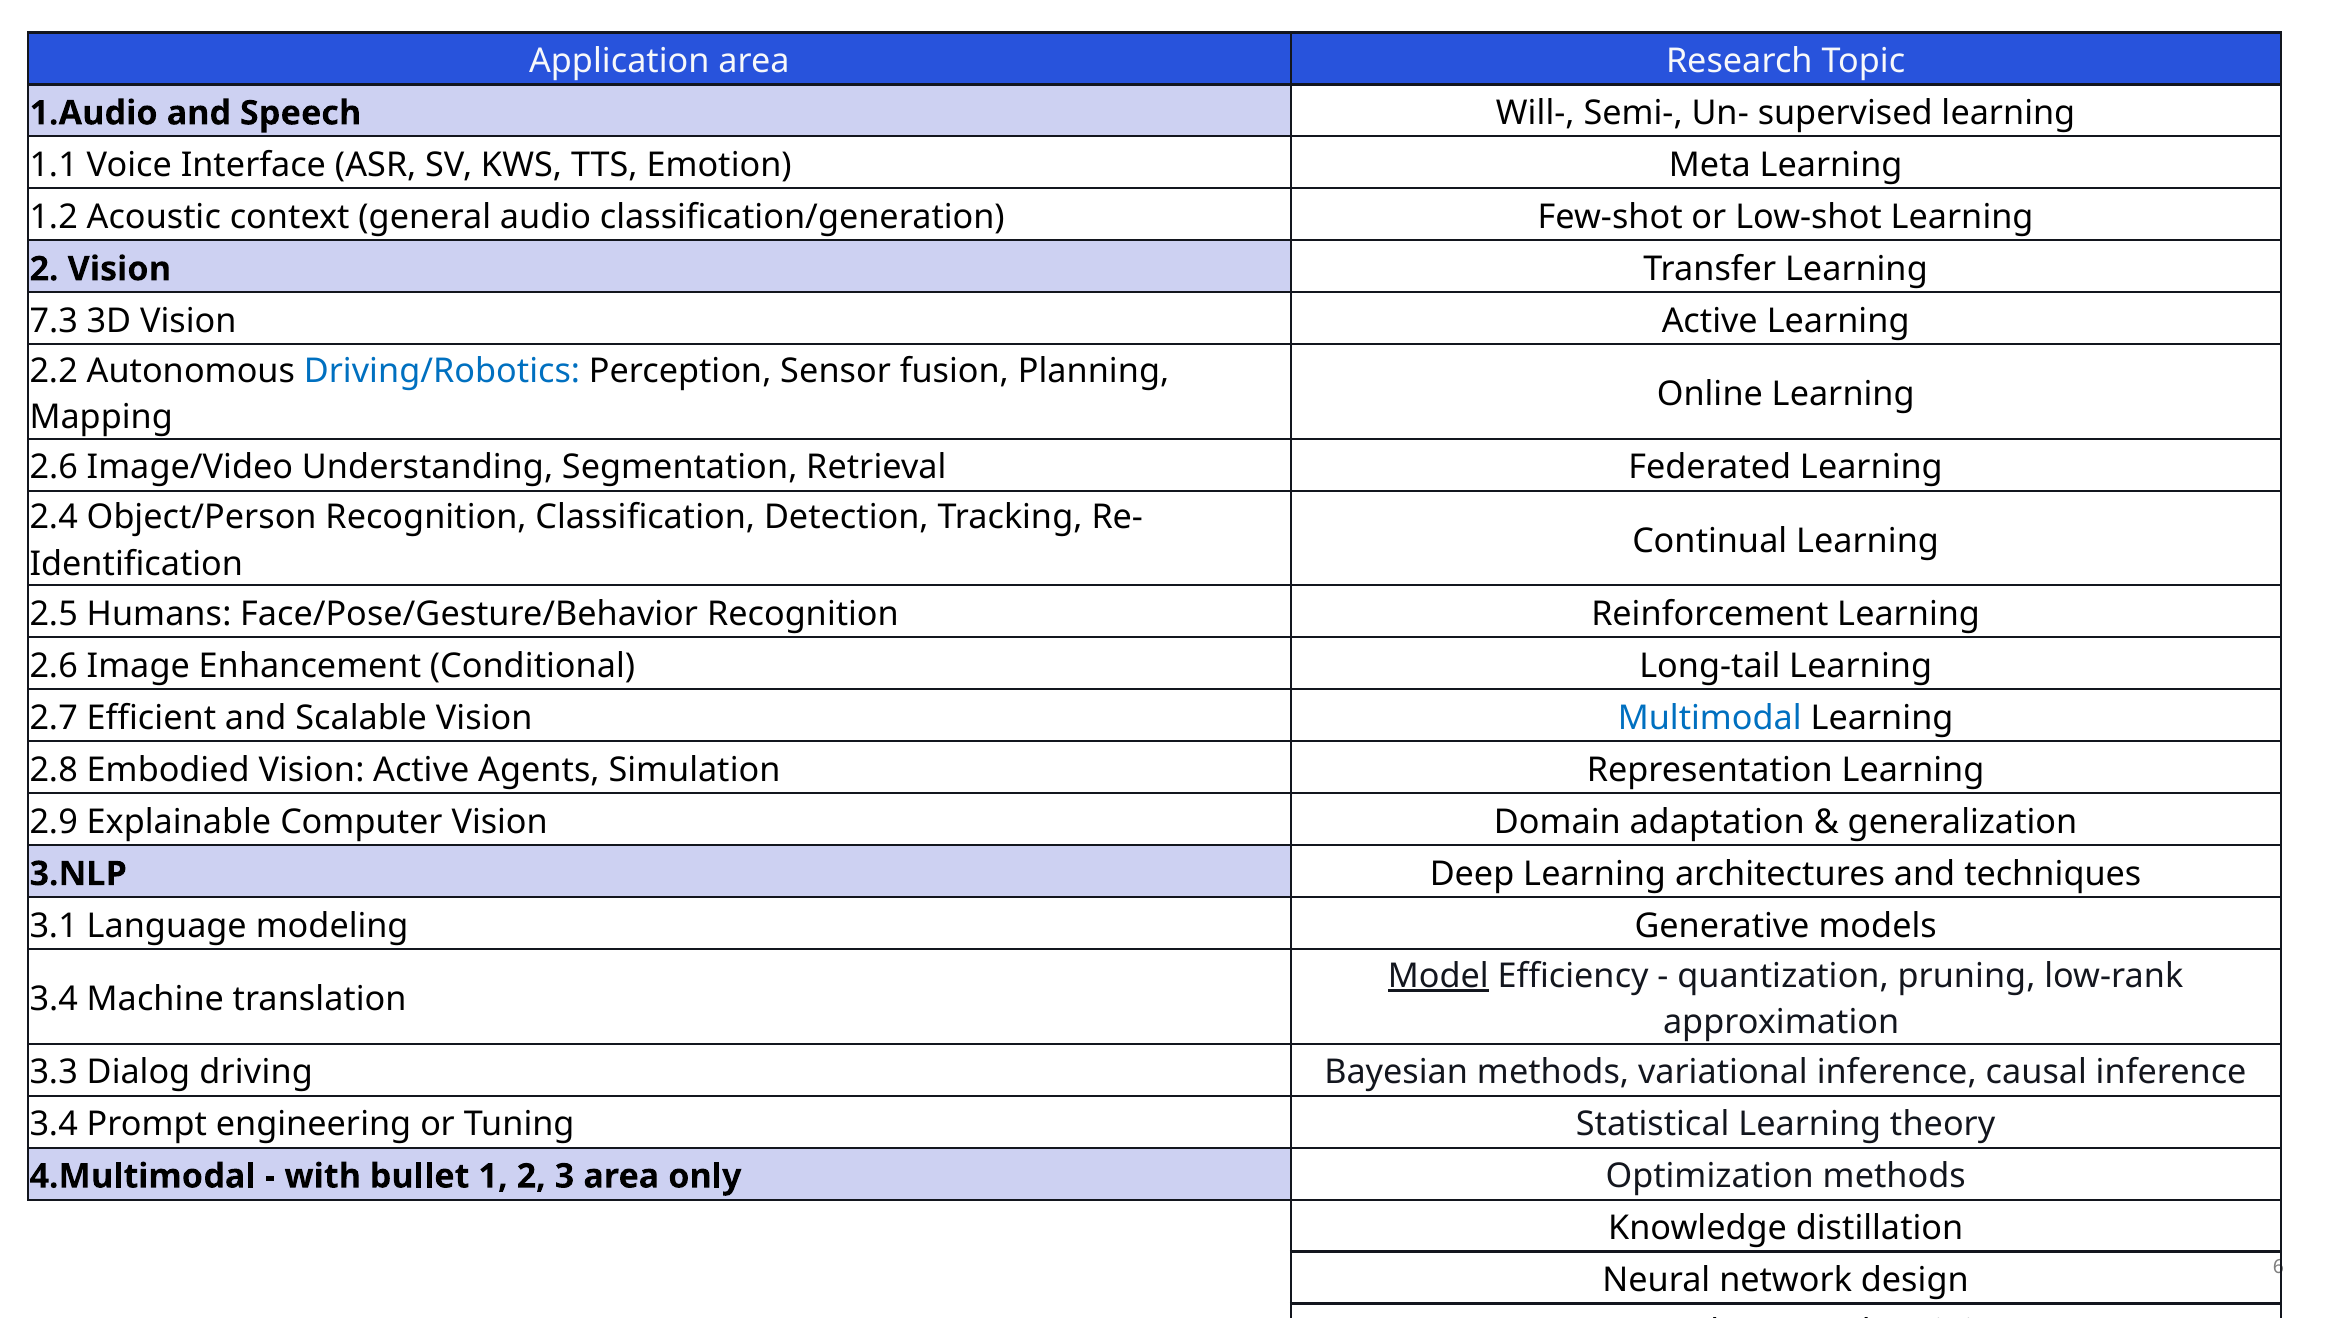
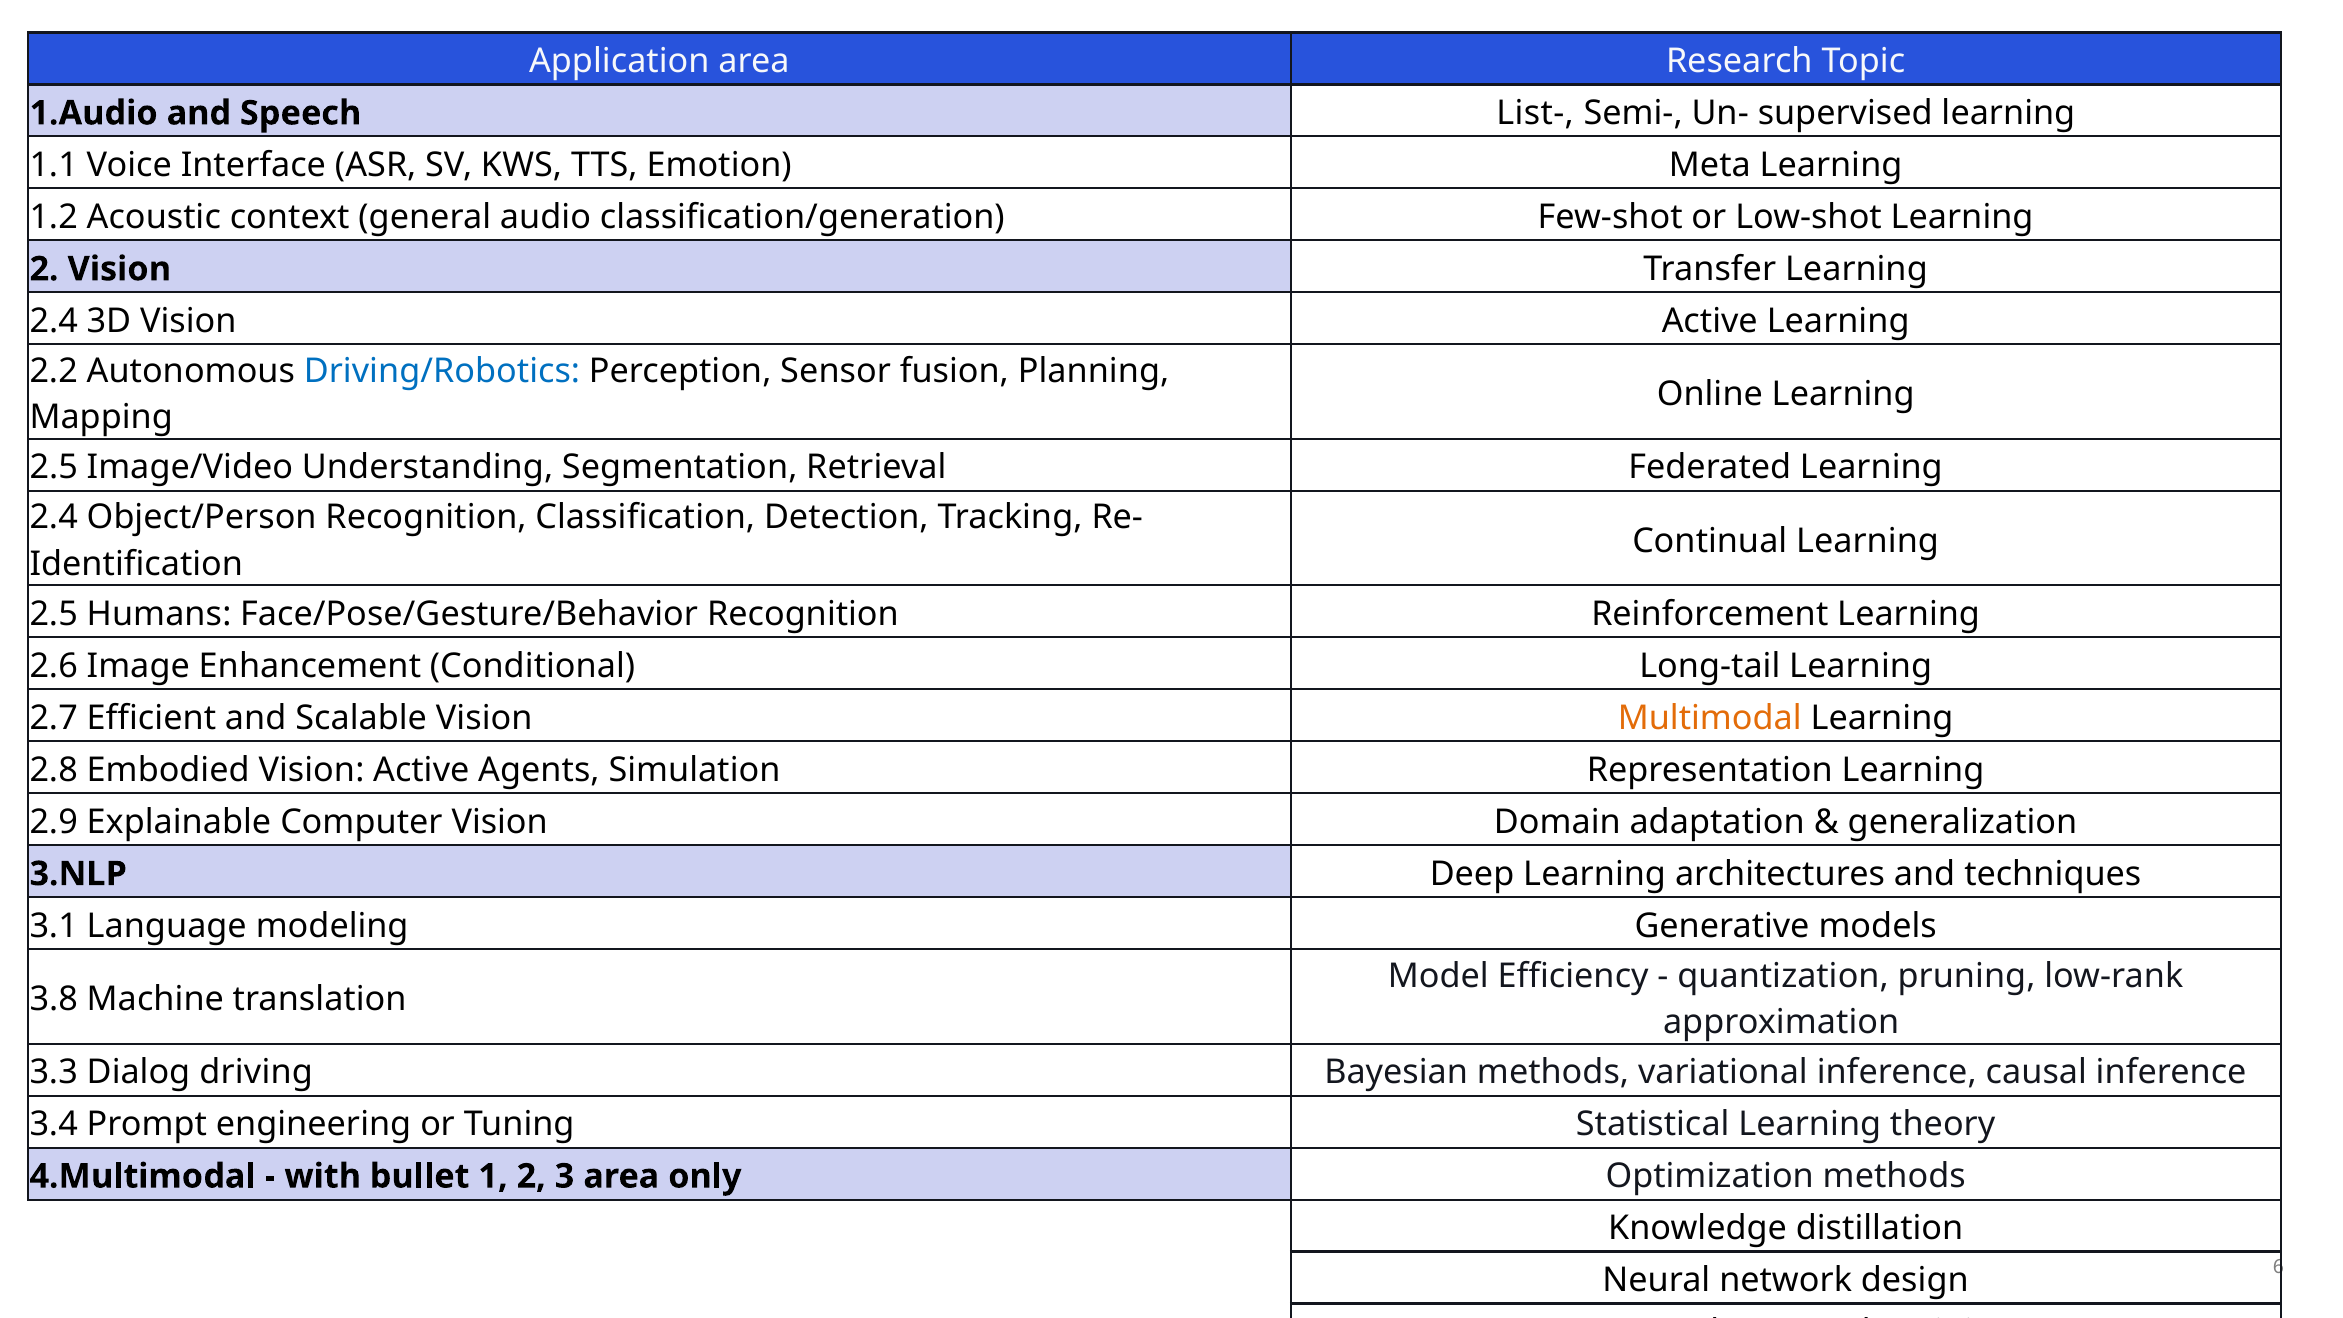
Will-: Will- -> List-
7.3 at (54, 321): 7.3 -> 2.4
2.6 at (54, 468): 2.6 -> 2.5
Multimodal colour: blue -> orange
Model underline: present -> none
3.4 at (54, 999): 3.4 -> 3.8
